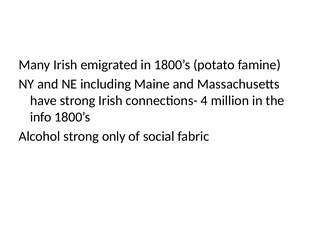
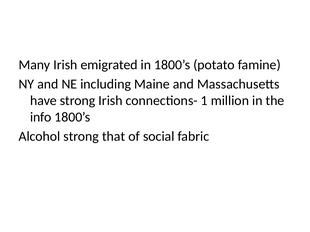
4: 4 -> 1
only: only -> that
